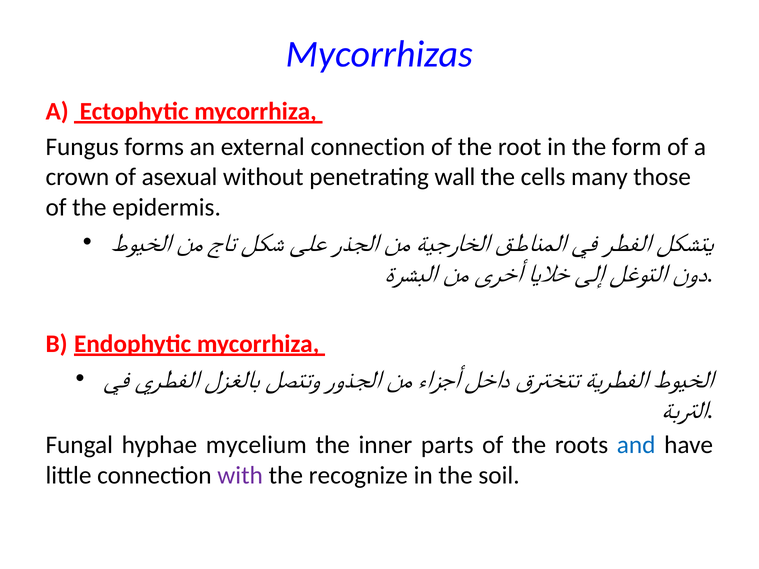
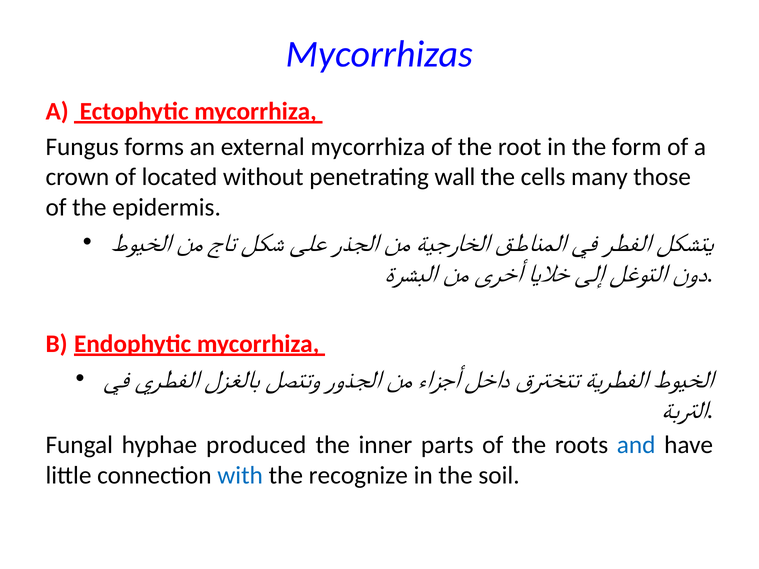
external connection: connection -> mycorrhiza
asexual: asexual -> located
mycelium: mycelium -> produced
with colour: purple -> blue
